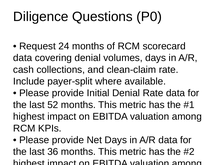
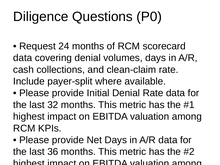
52: 52 -> 32
